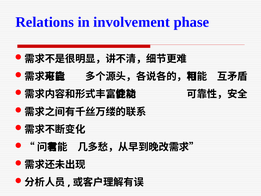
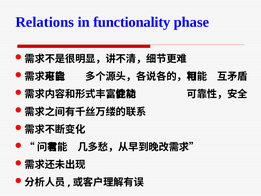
involvement: involvement -> functionality
